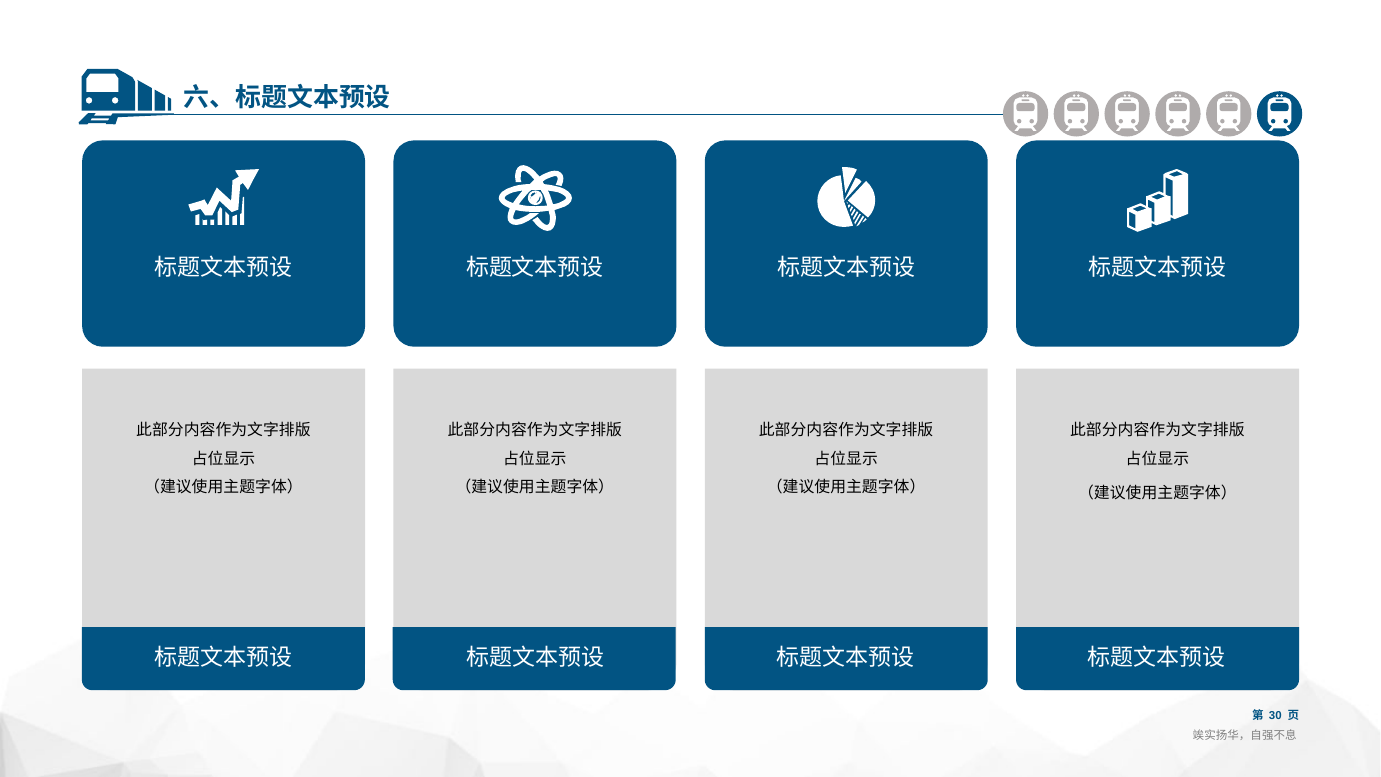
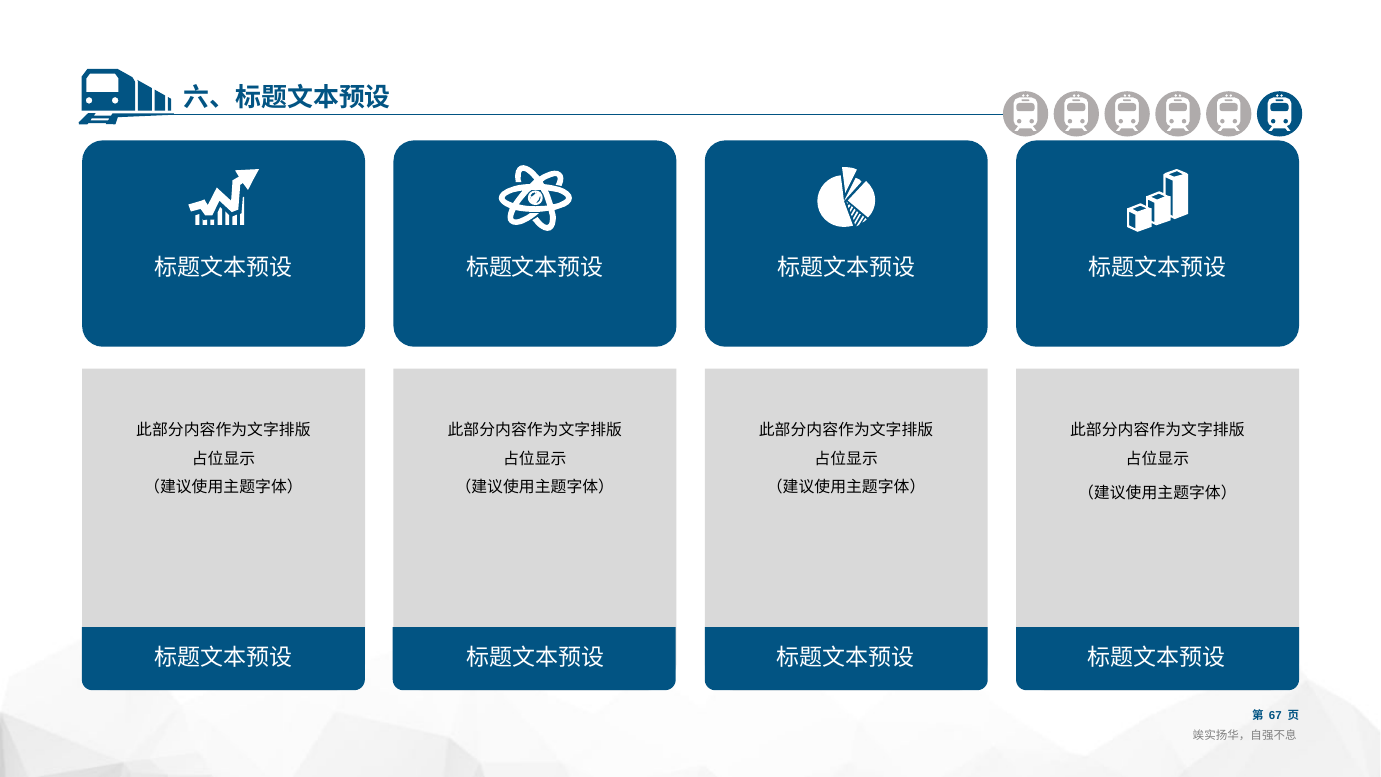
30: 30 -> 67
